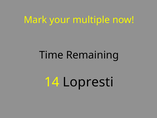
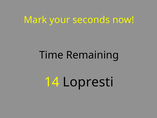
multiple: multiple -> seconds
